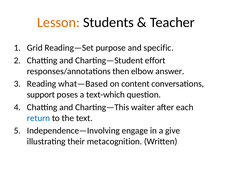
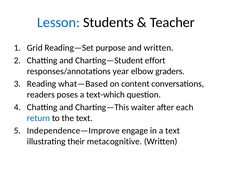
Lesson colour: orange -> blue
and specific: specific -> written
then: then -> year
answer: answer -> graders
support: support -> readers
Independence—Involving: Independence—Involving -> Independence—Improve
a give: give -> text
metacognition: metacognition -> metacognitive
